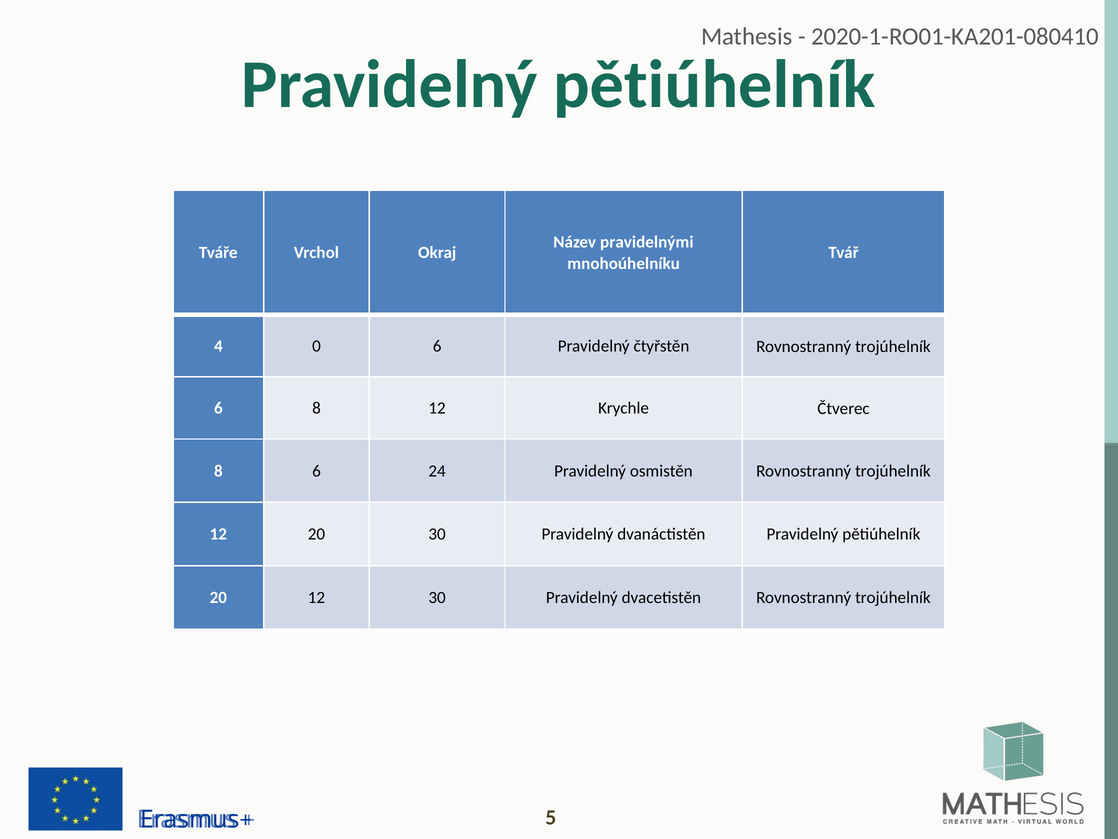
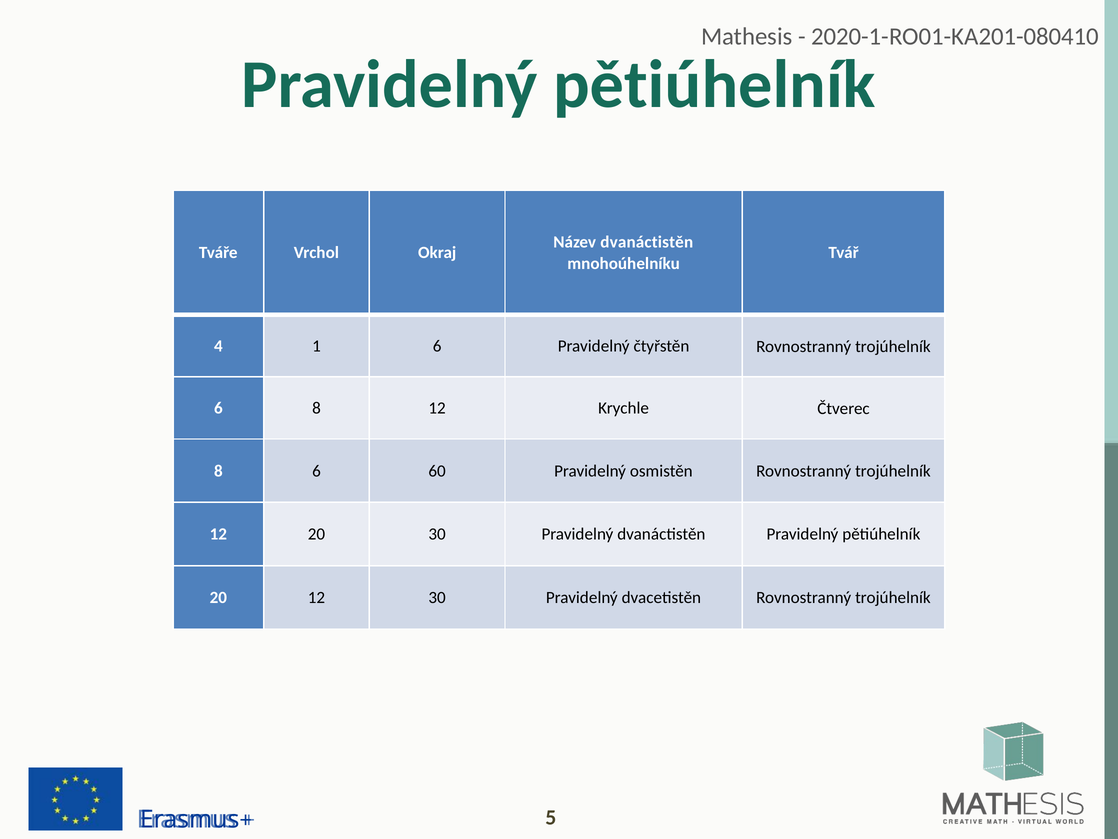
Název pravidelnými: pravidelnými -> dvanáctistěn
0: 0 -> 1
24: 24 -> 60
